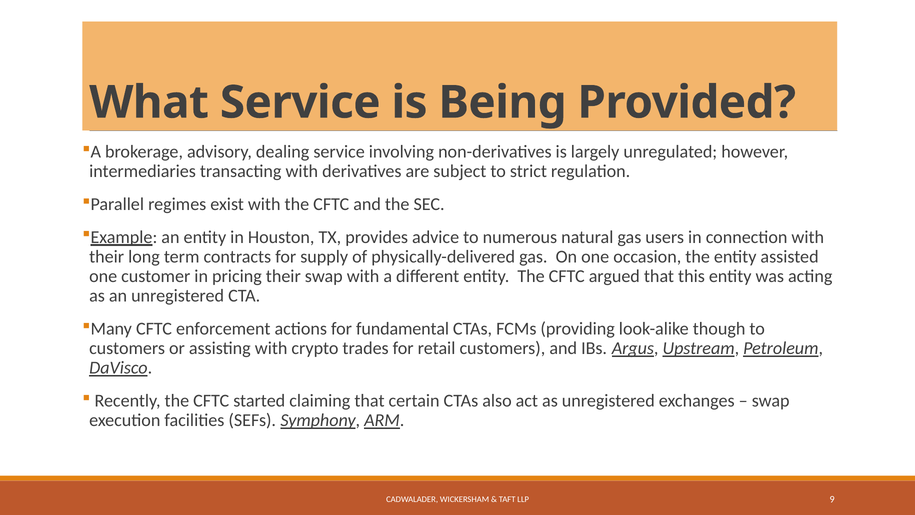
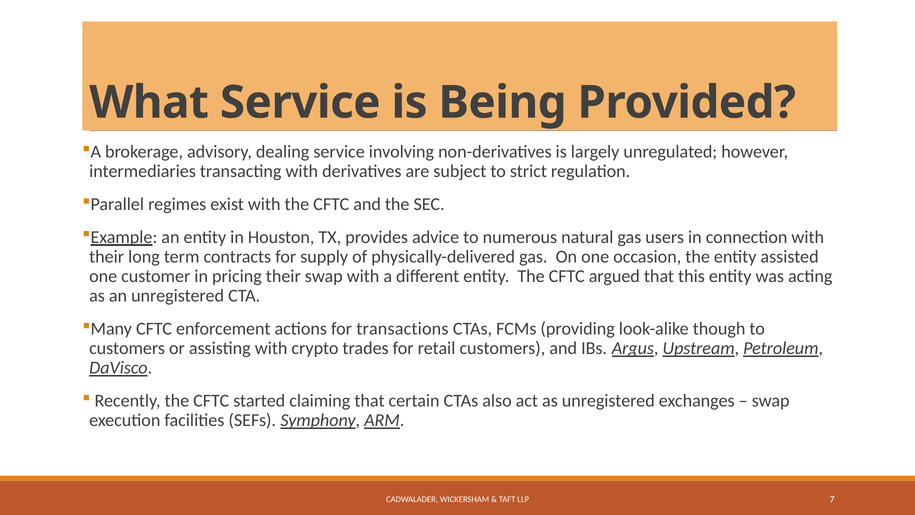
fundamental: fundamental -> transactions
9: 9 -> 7
